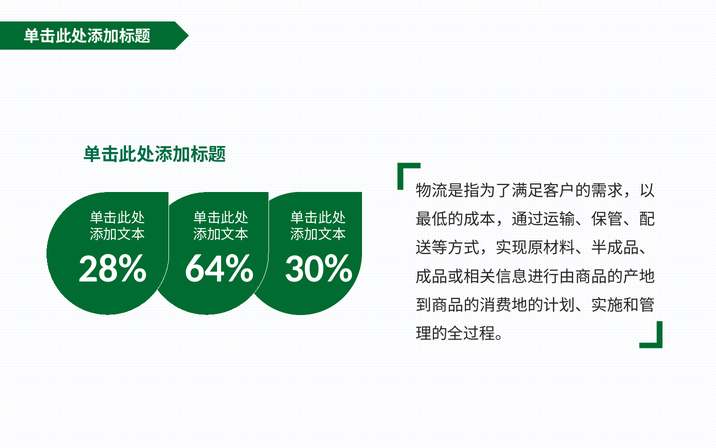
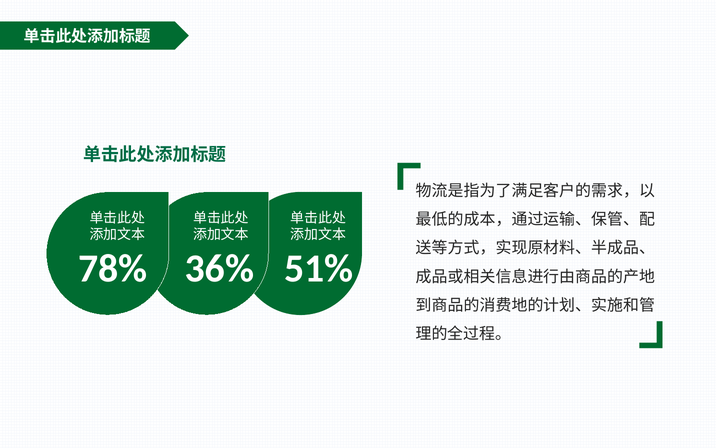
28%: 28% -> 78%
64%: 64% -> 36%
30%: 30% -> 51%
